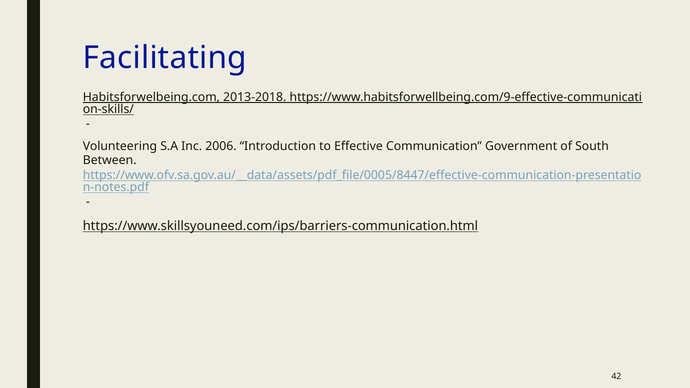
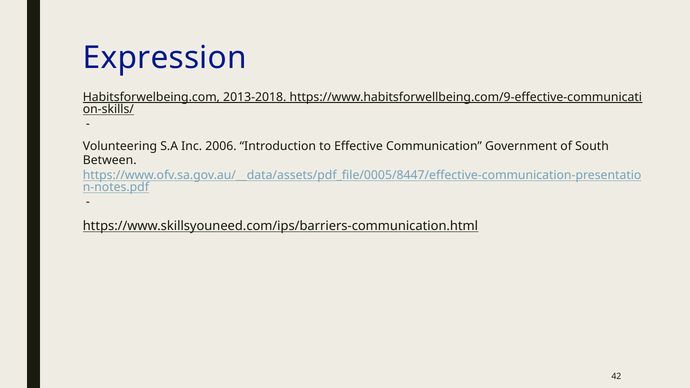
Facilitating: Facilitating -> Expression
